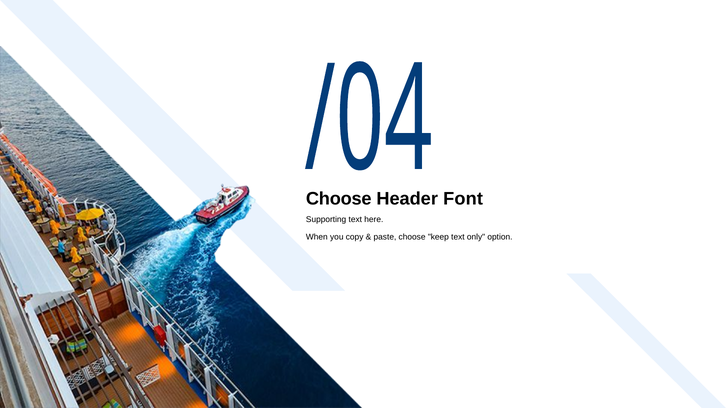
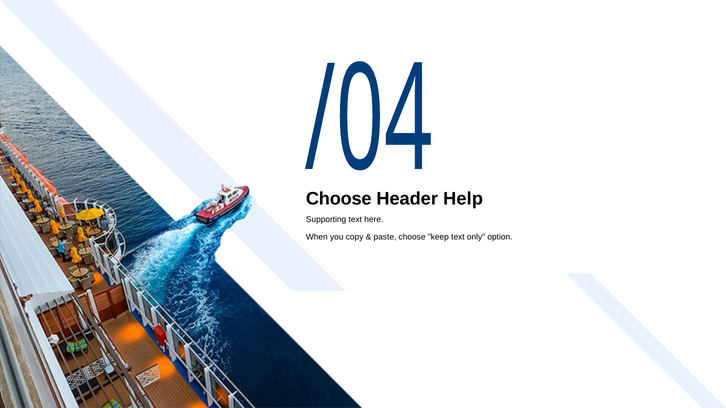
Font: Font -> Help
